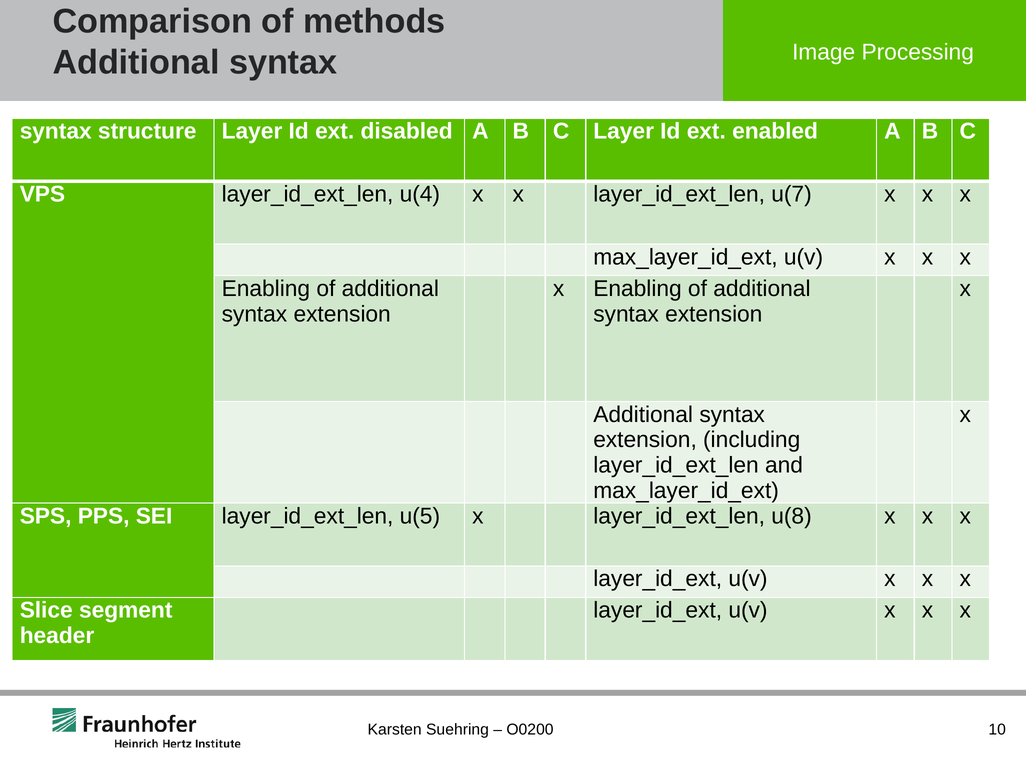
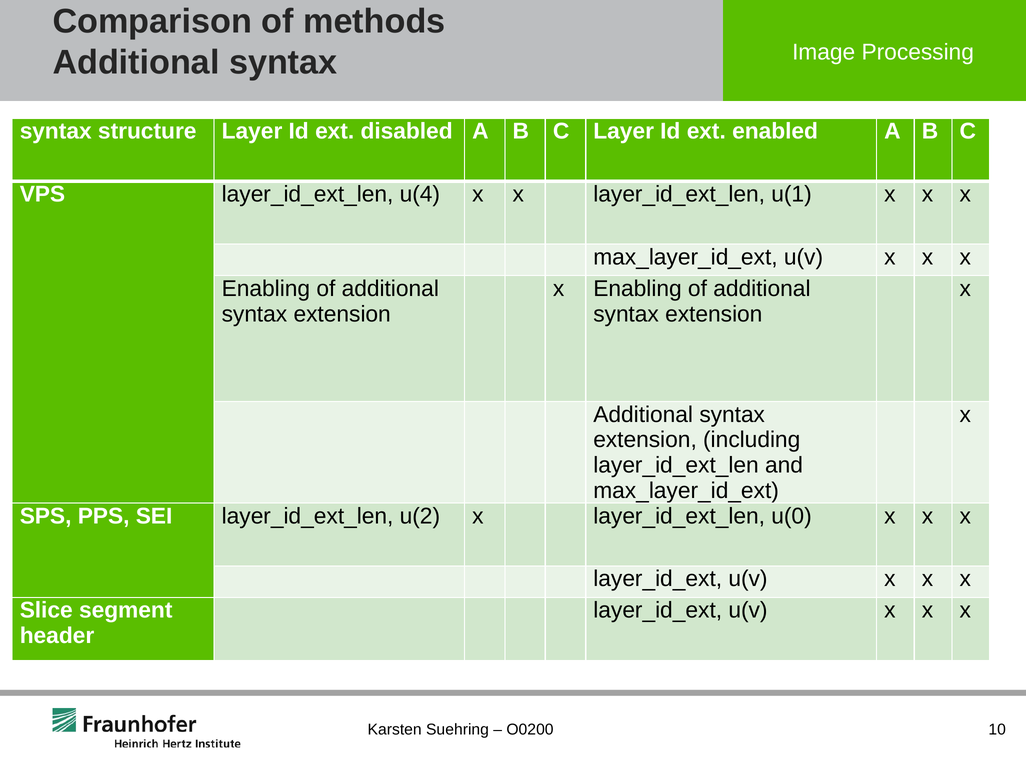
u(7: u(7 -> u(1
u(5: u(5 -> u(2
u(8: u(8 -> u(0
